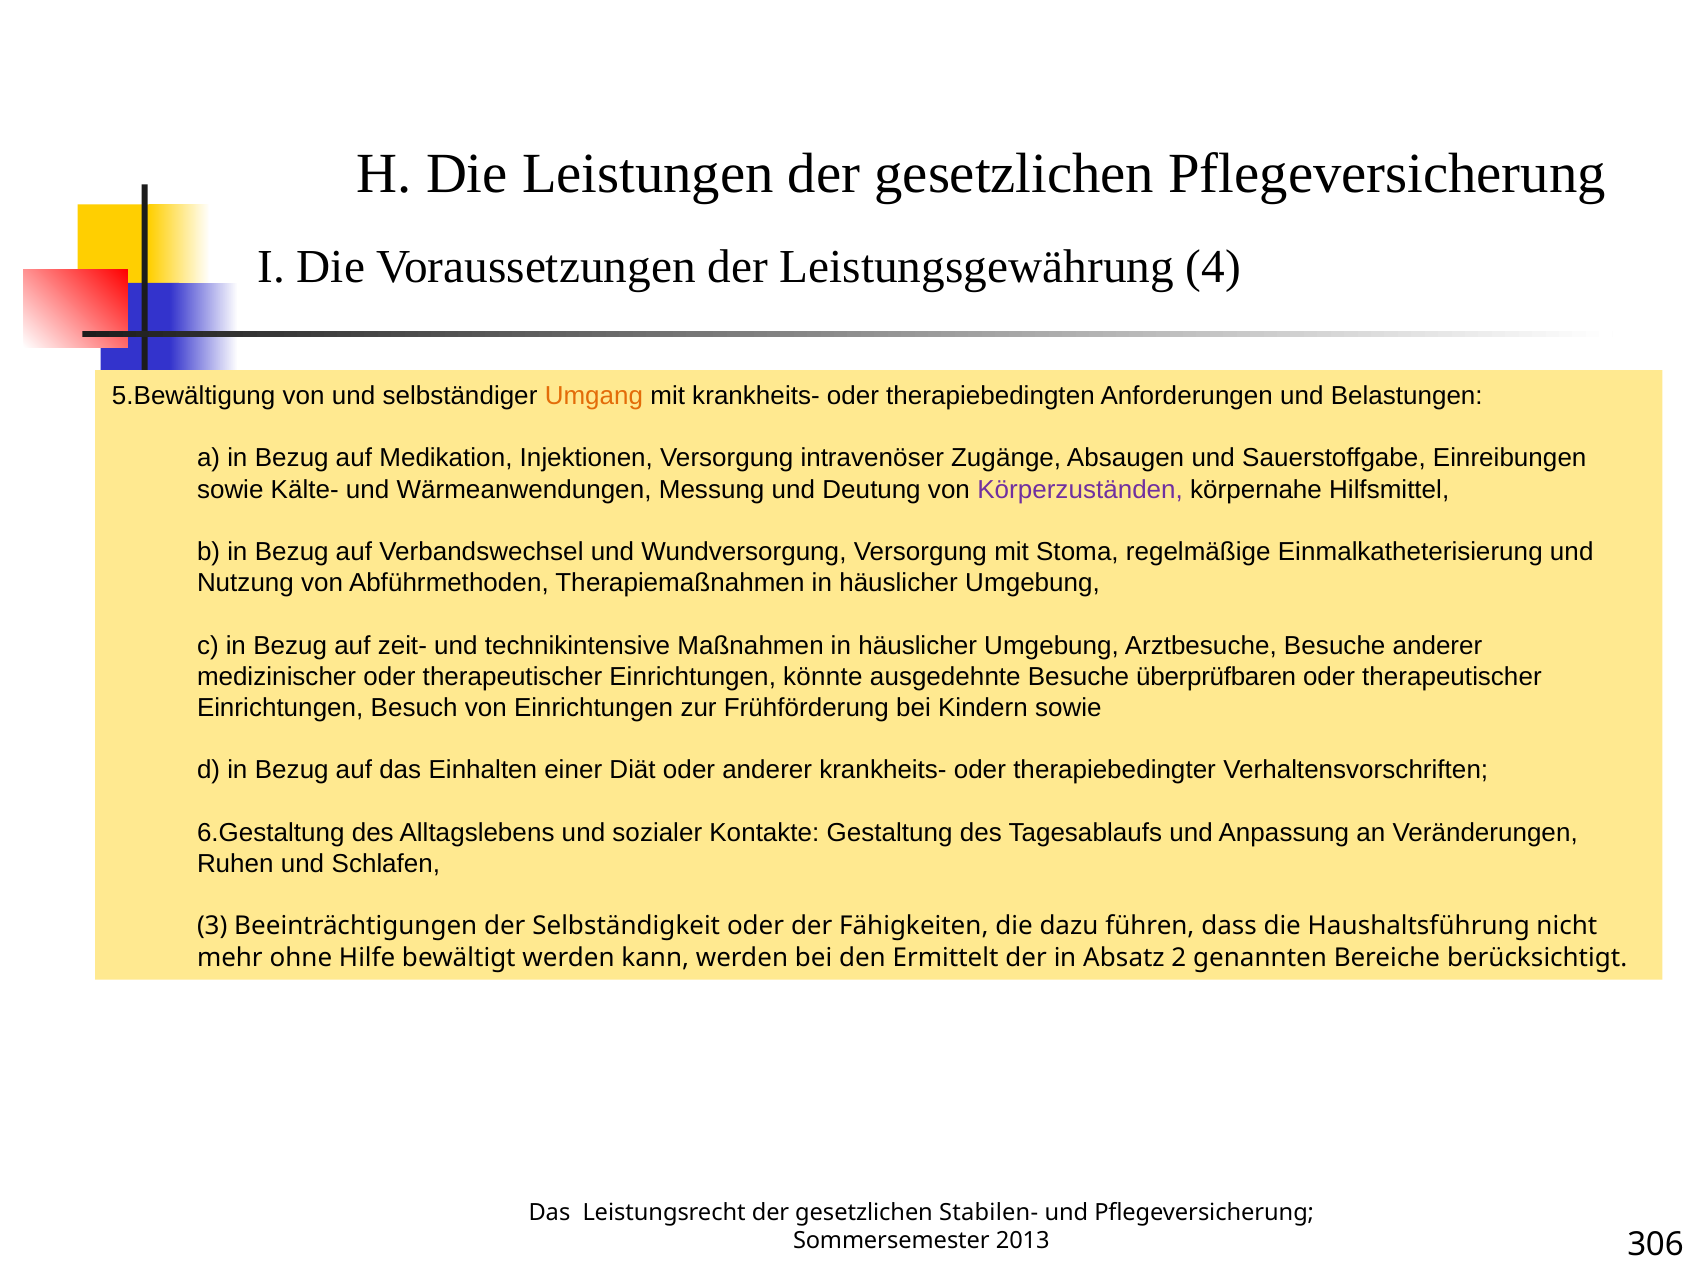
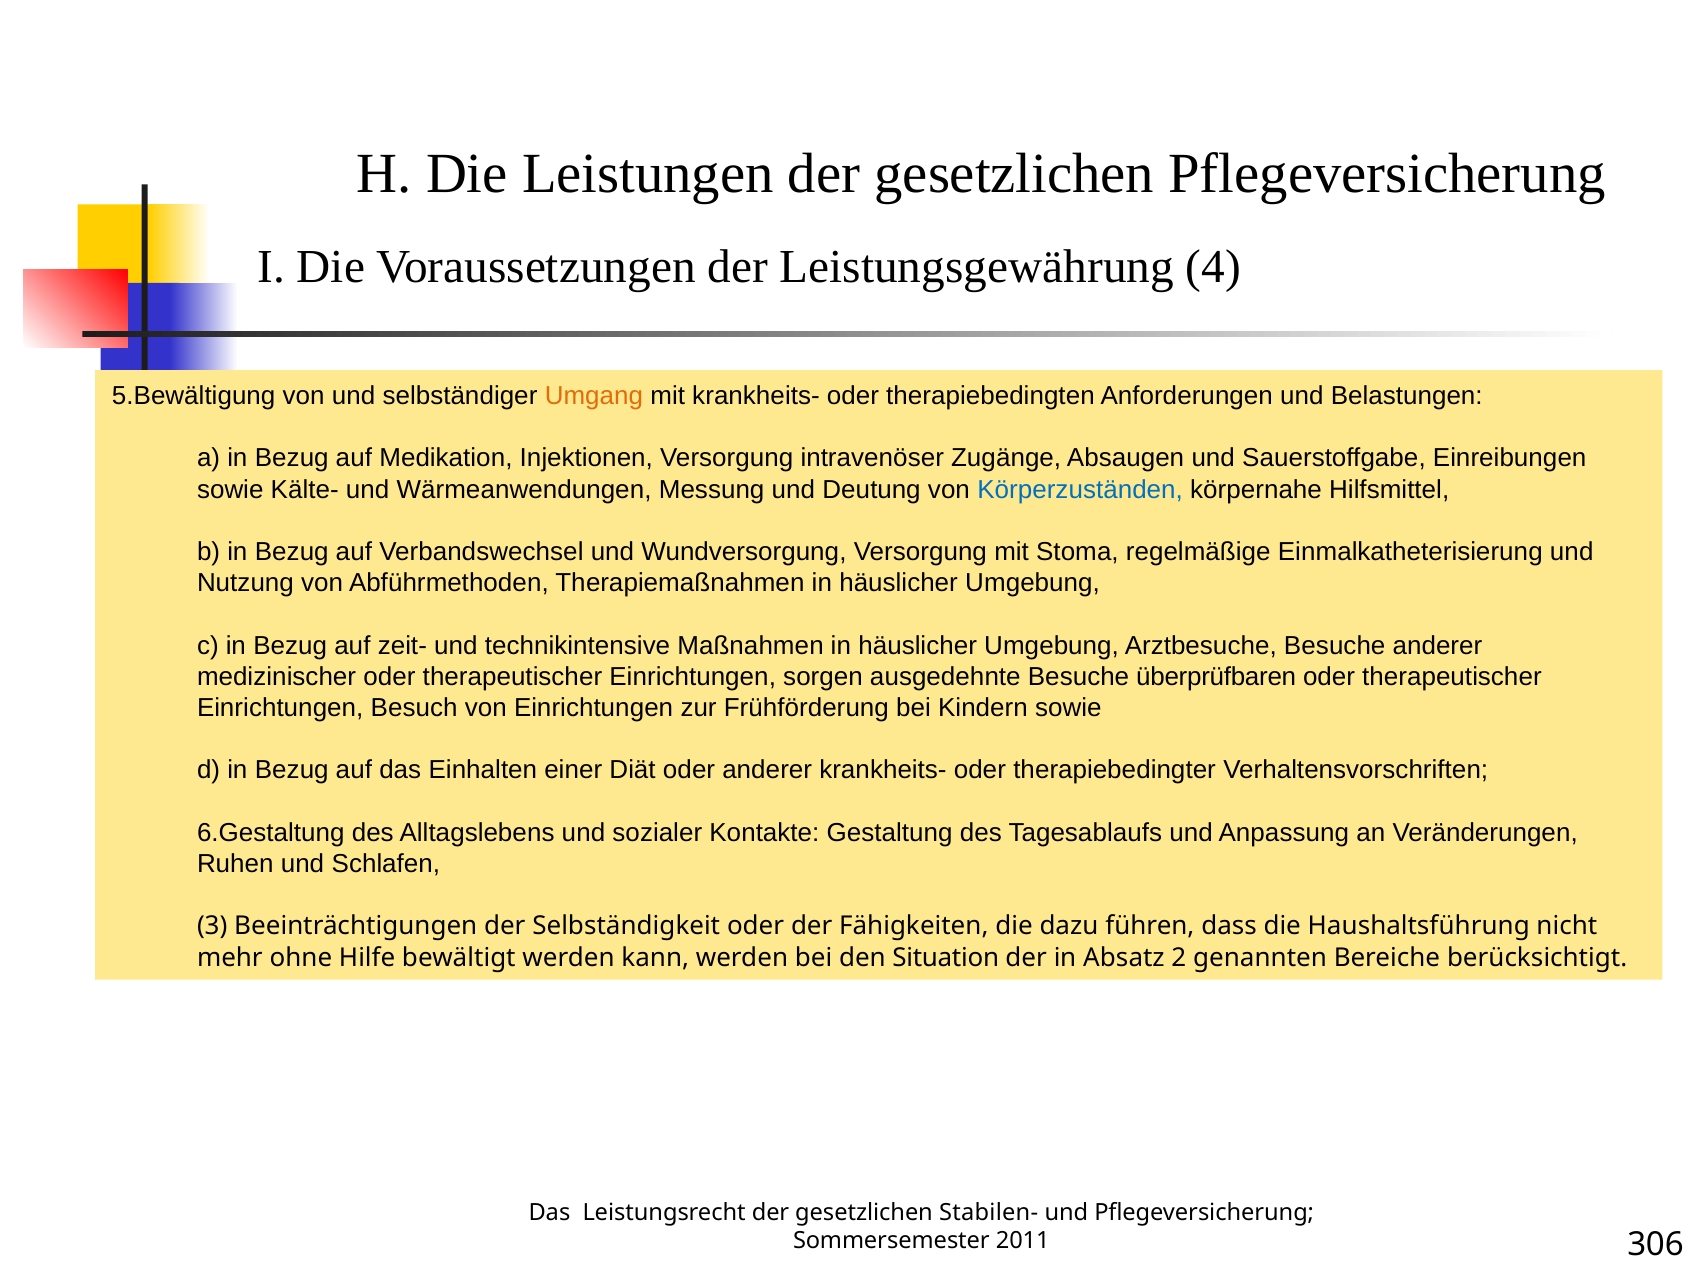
Körperzuständen colour: purple -> blue
könnte: könnte -> sorgen
Ermittelt: Ermittelt -> Situation
2013: 2013 -> 2011
